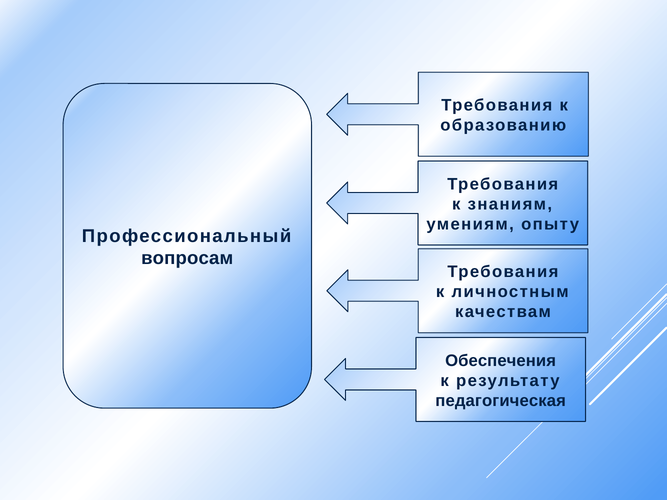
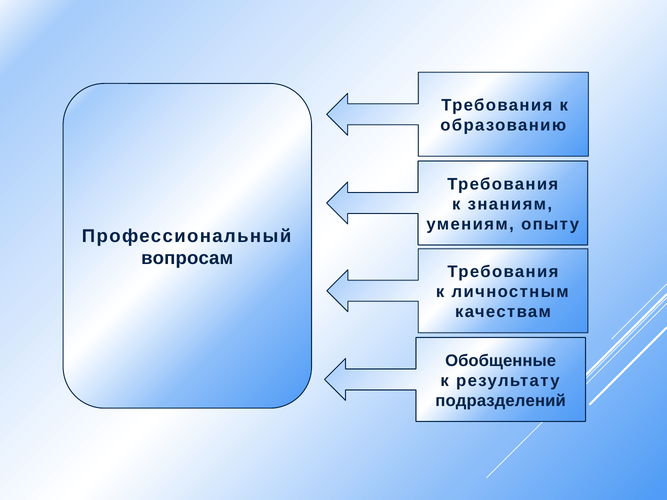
Обеспечения: Обеспечения -> Обобщенные
педагогическая: педагогическая -> подразделений
